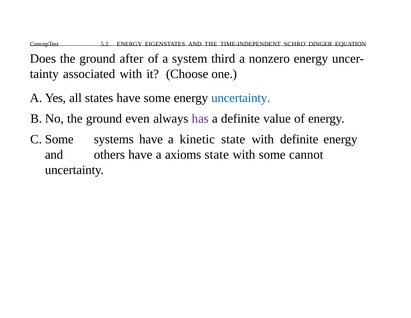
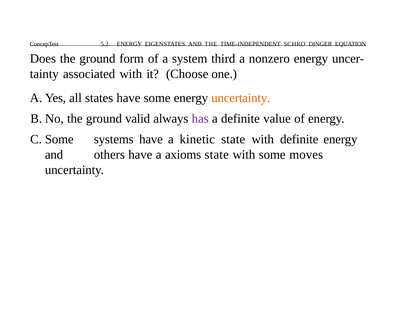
after: after -> form
uncertainty at (241, 98) colour: blue -> orange
even: even -> valid
cannot: cannot -> moves
